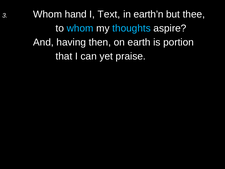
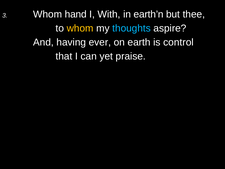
Text: Text -> With
whom at (80, 28) colour: light blue -> yellow
then: then -> ever
portion: portion -> control
